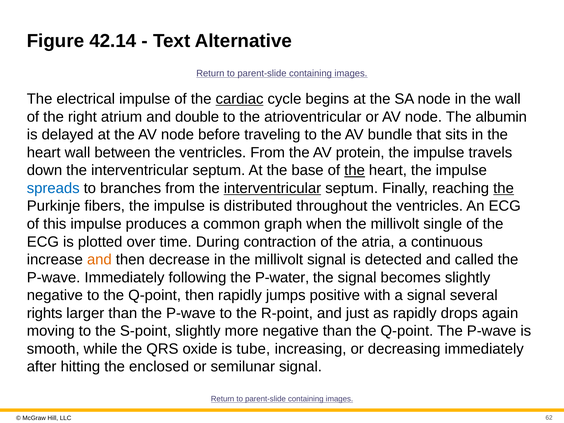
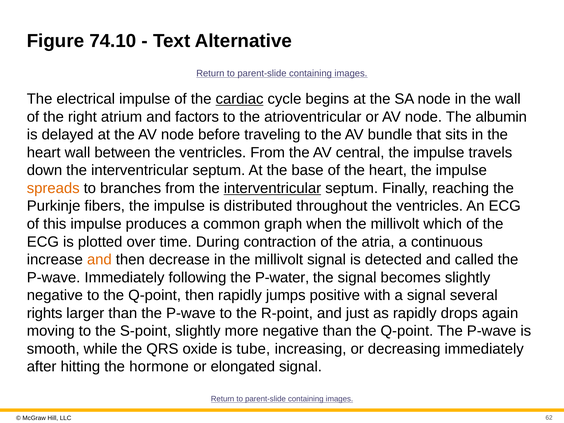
42.14: 42.14 -> 74.10
double: double -> factors
protein: protein -> central
the at (355, 170) underline: present -> none
spreads colour: blue -> orange
the at (504, 188) underline: present -> none
single: single -> which
enclosed: enclosed -> hormone
semilunar: semilunar -> elongated
